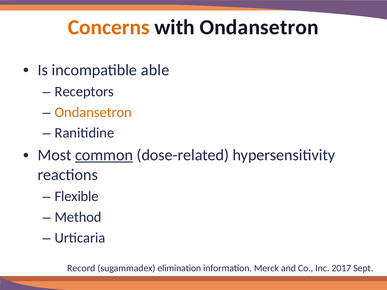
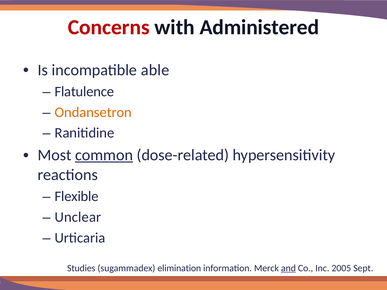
Concerns colour: orange -> red
with Ondansetron: Ondansetron -> Administered
Receptors: Receptors -> Flatulence
Method: Method -> Unclear
Record: Record -> Studies
and underline: none -> present
2017: 2017 -> 2005
